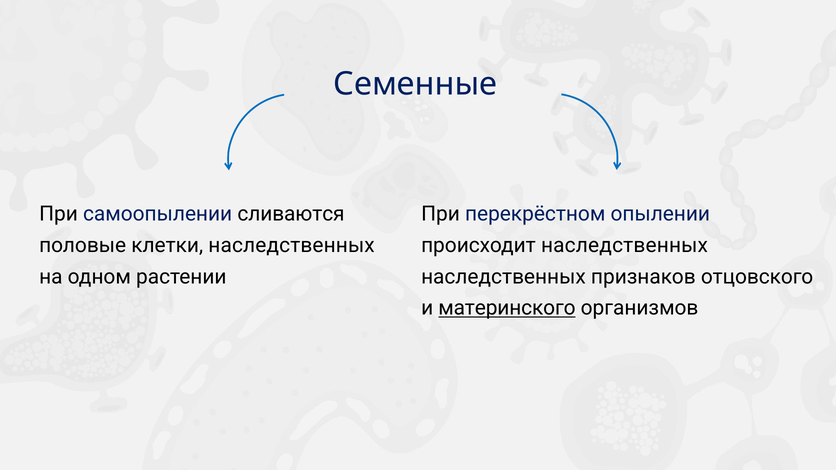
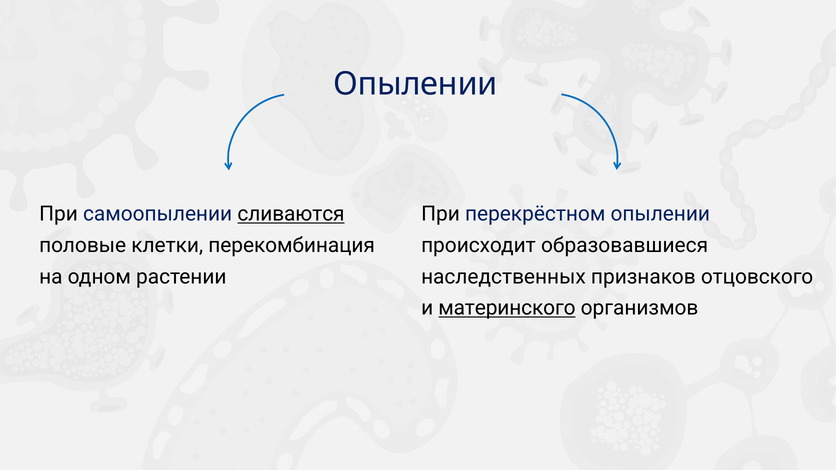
Семенные at (415, 84): Семенные -> Опылении
сливаются underline: none -> present
клетки наследственных: наследственных -> перекомбинация
происходит наследственных: наследственных -> образовавшиеся
